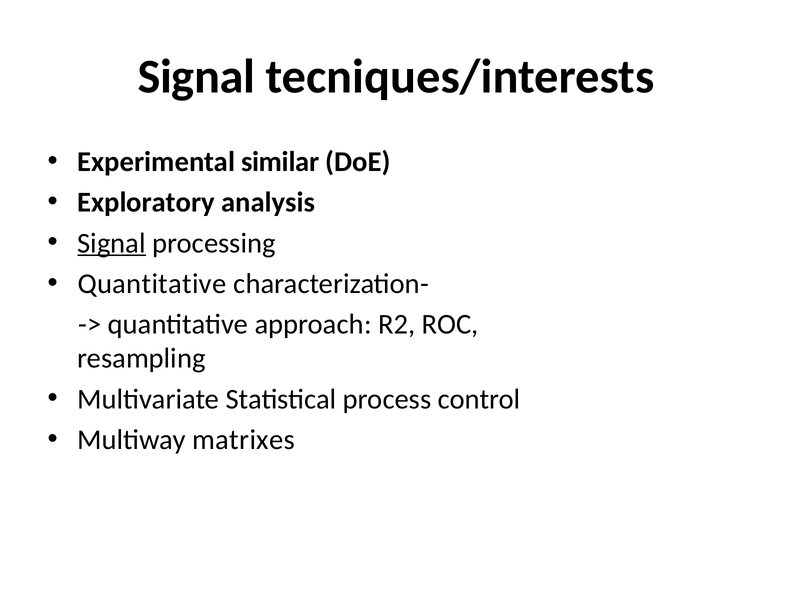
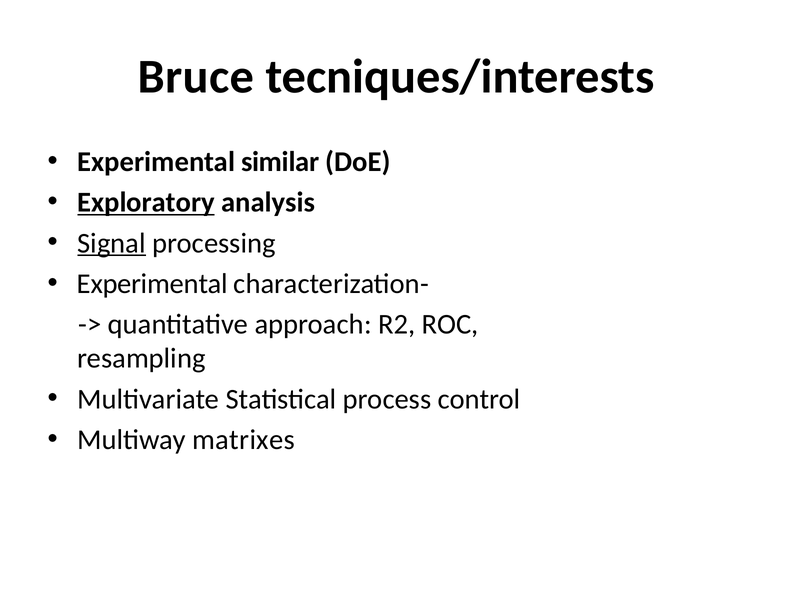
Signal at (196, 77): Signal -> Bruce
Exploratory underline: none -> present
Quantitative at (152, 283): Quantitative -> Experimental
